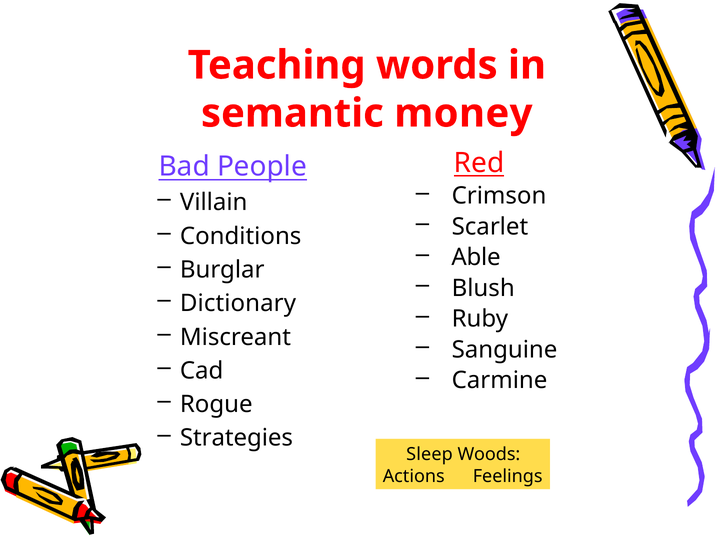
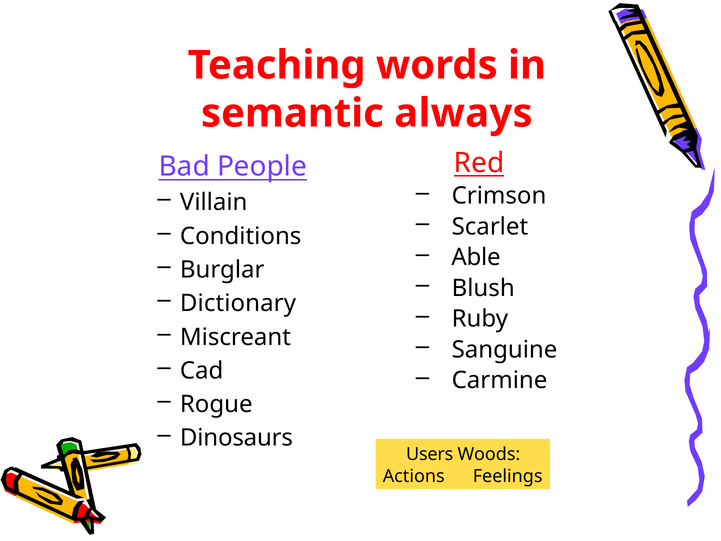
money: money -> always
Strategies: Strategies -> Dinosaurs
Sleep: Sleep -> Users
